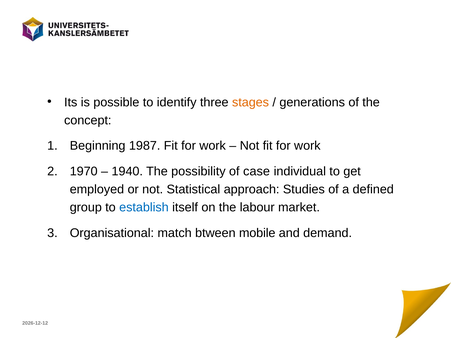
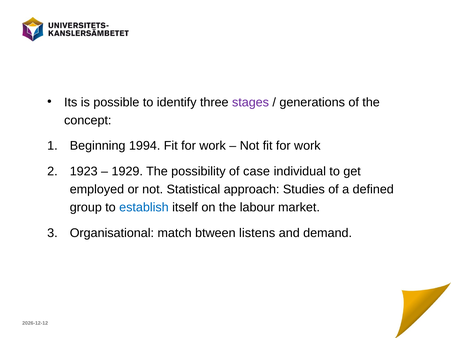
stages colour: orange -> purple
1987: 1987 -> 1994
1970: 1970 -> 1923
1940: 1940 -> 1929
mobile: mobile -> listens
